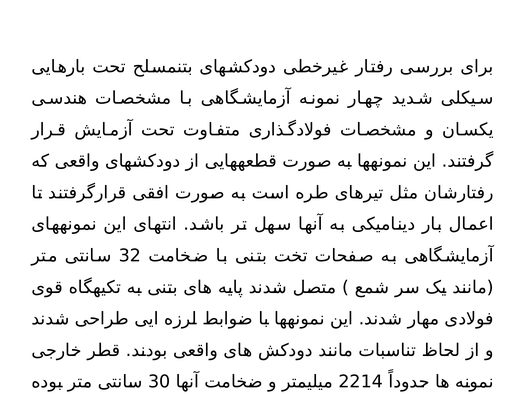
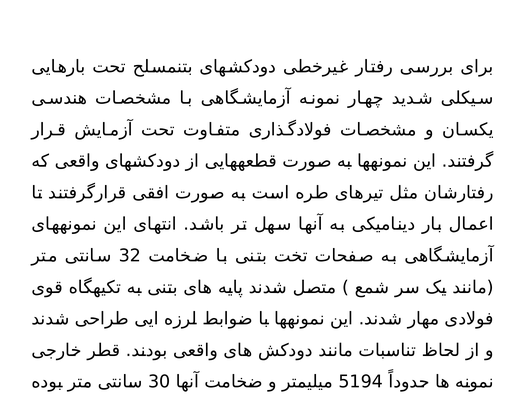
2214: 2214 -> 5194
